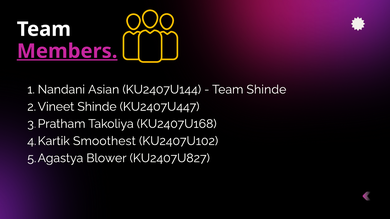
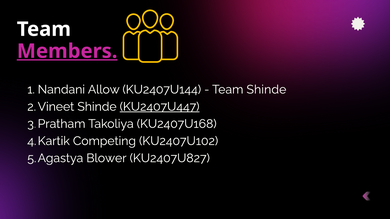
Asian: Asian -> Allow
KU2407U447 underline: none -> present
Smoothest: Smoothest -> Competing
